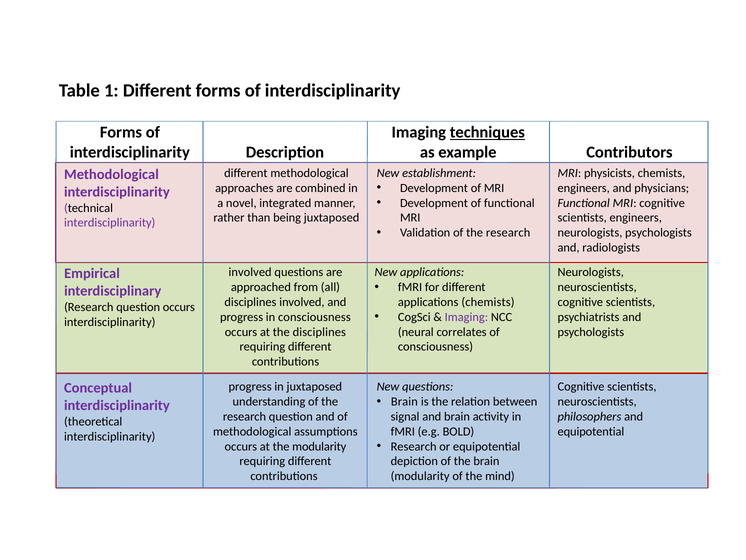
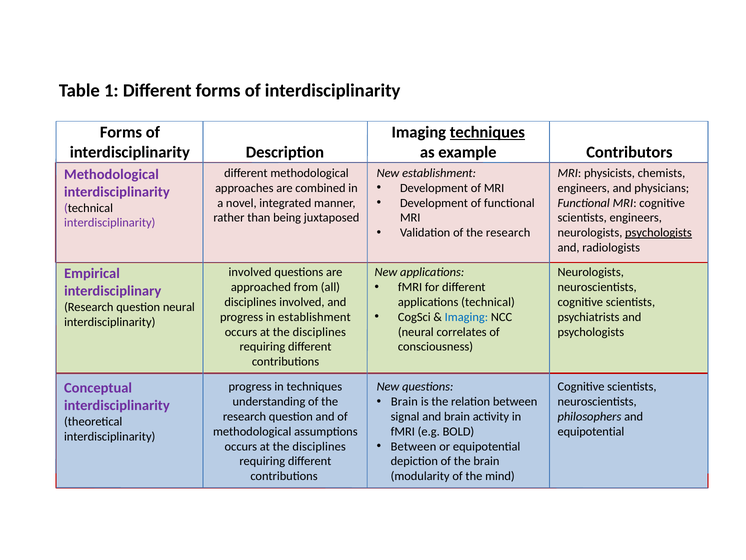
psychologists at (658, 233) underline: none -> present
applications chemists: chemists -> technical
question occurs: occurs -> neural
Imaging at (466, 317) colour: purple -> blue
in consciousness: consciousness -> establishment
in juxtaposed: juxtaposed -> techniques
Research at (414, 446): Research -> Between
modularity at (319, 446): modularity -> disciplines
